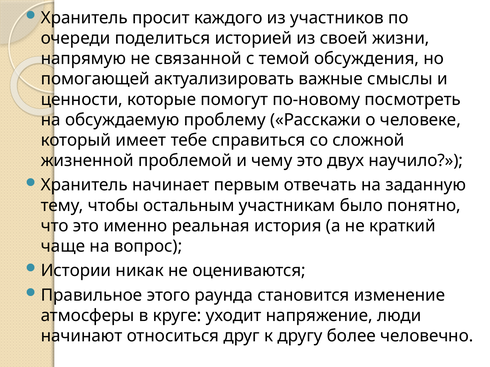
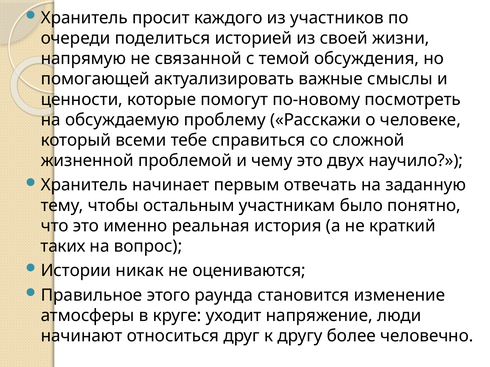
имеет: имеет -> всеми
чаще: чаще -> таких
